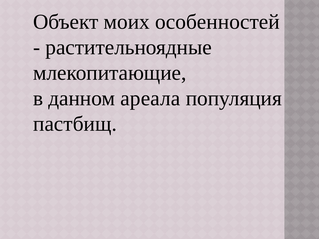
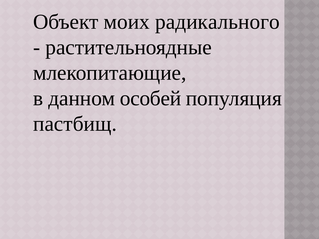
особенностей: особенностей -> радикального
ареала: ареала -> особей
